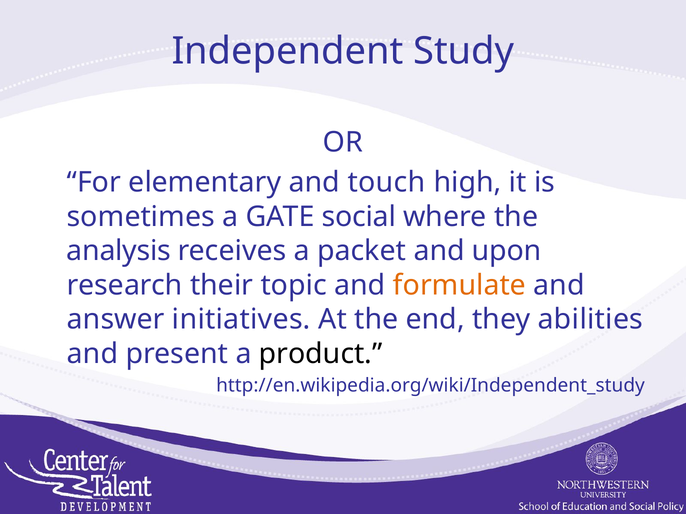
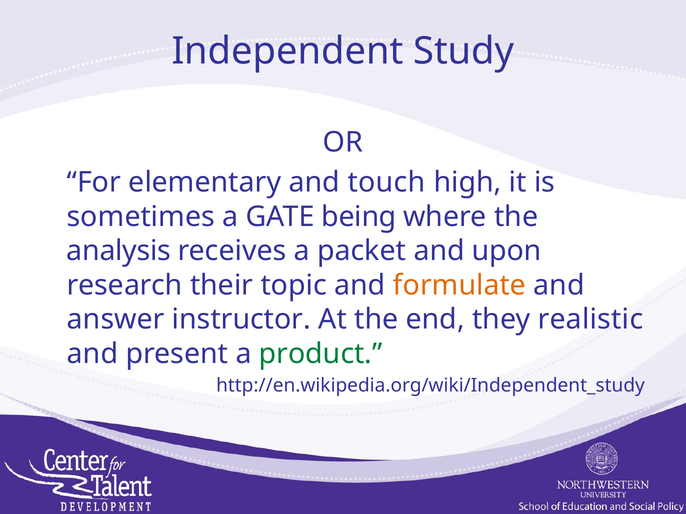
social: social -> being
initiatives: initiatives -> instructor
abilities: abilities -> realistic
product colour: black -> green
